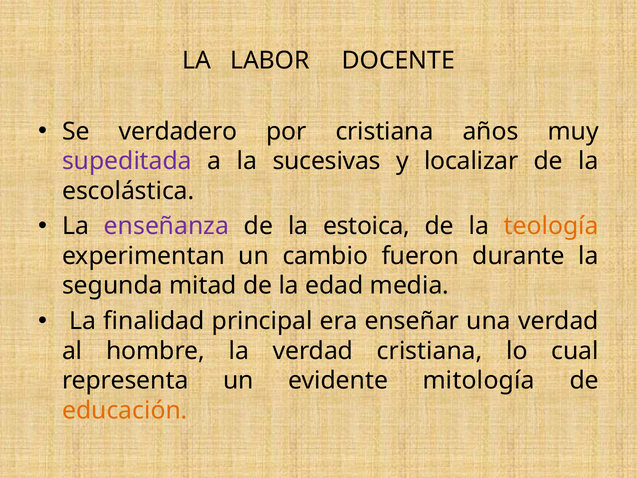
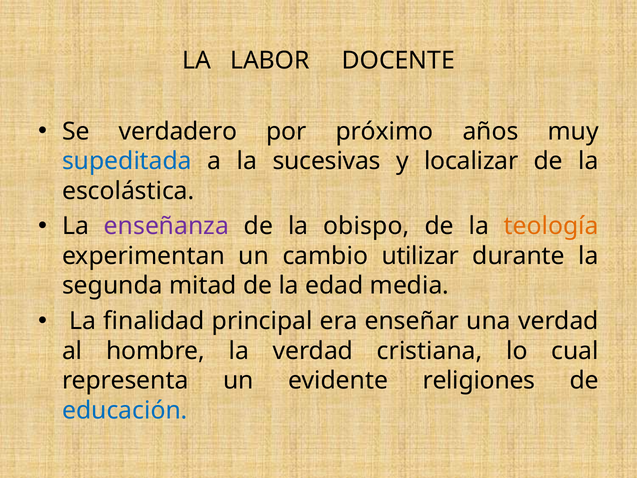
por cristiana: cristiana -> próximo
supeditada colour: purple -> blue
estoica: estoica -> obispo
fueron: fueron -> utilizar
mitología: mitología -> religiones
educación colour: orange -> blue
